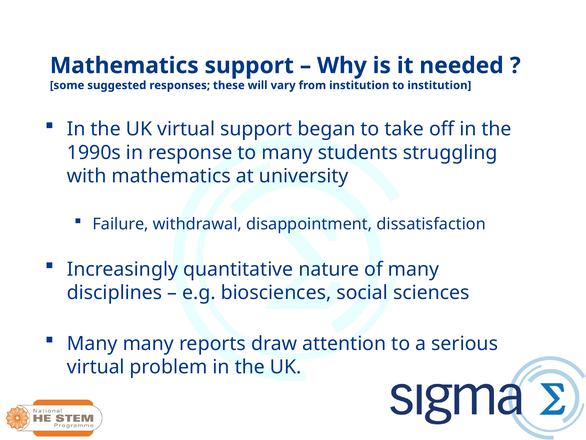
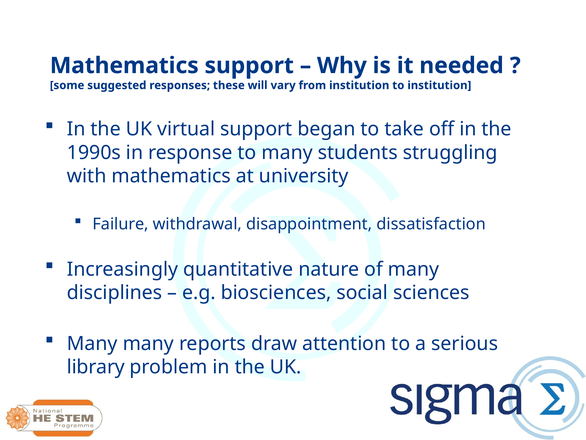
virtual at (96, 367): virtual -> library
